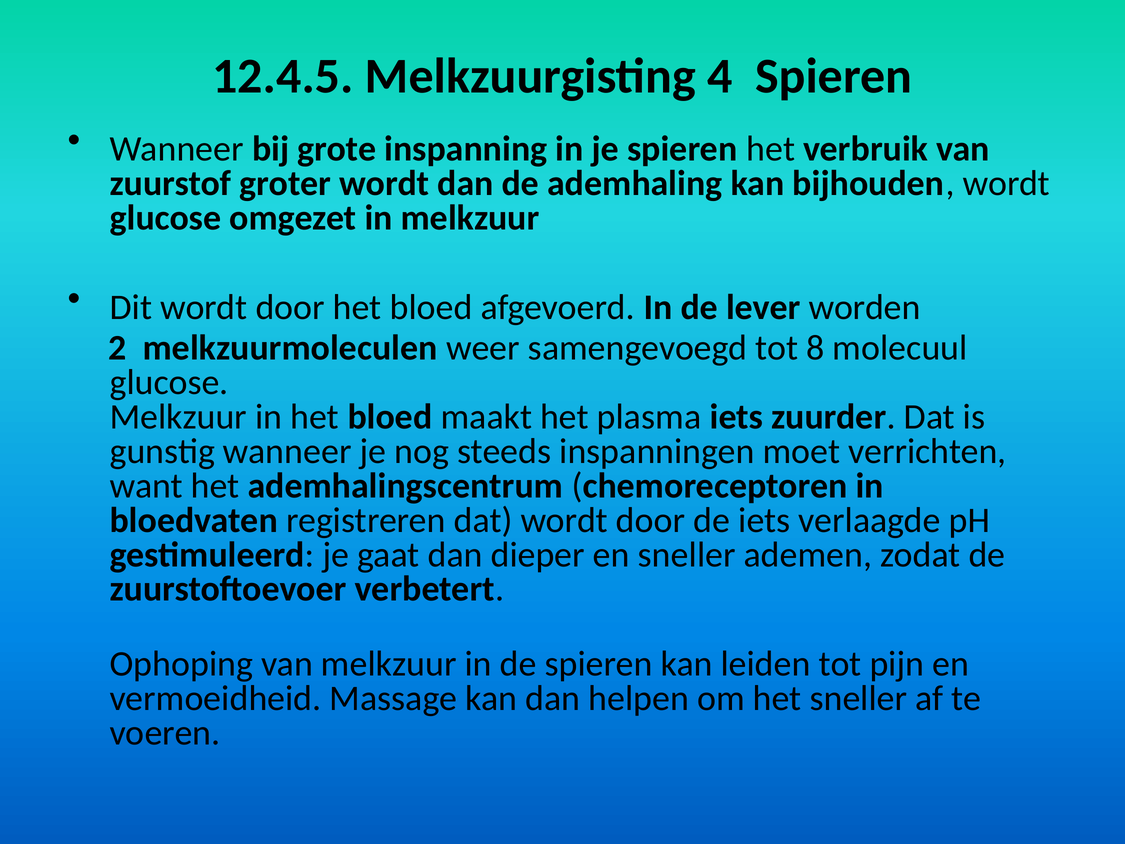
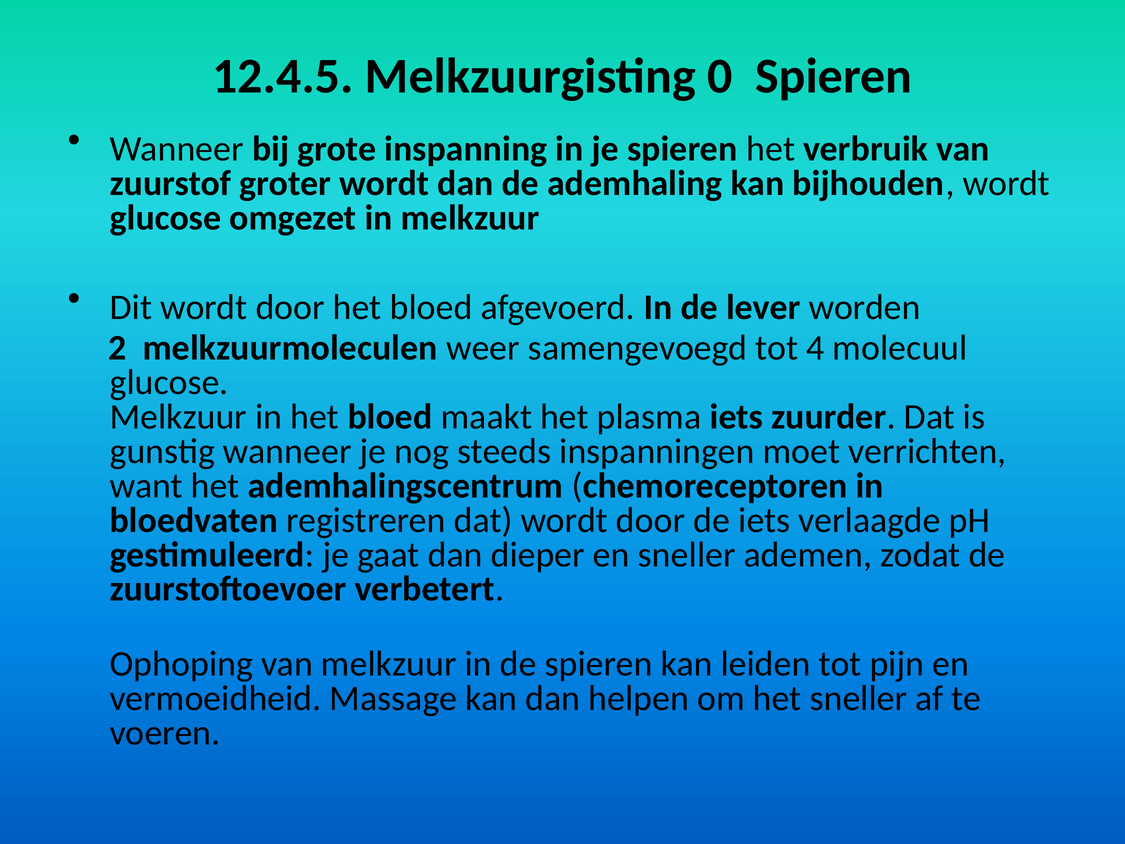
4: 4 -> 0
8: 8 -> 4
